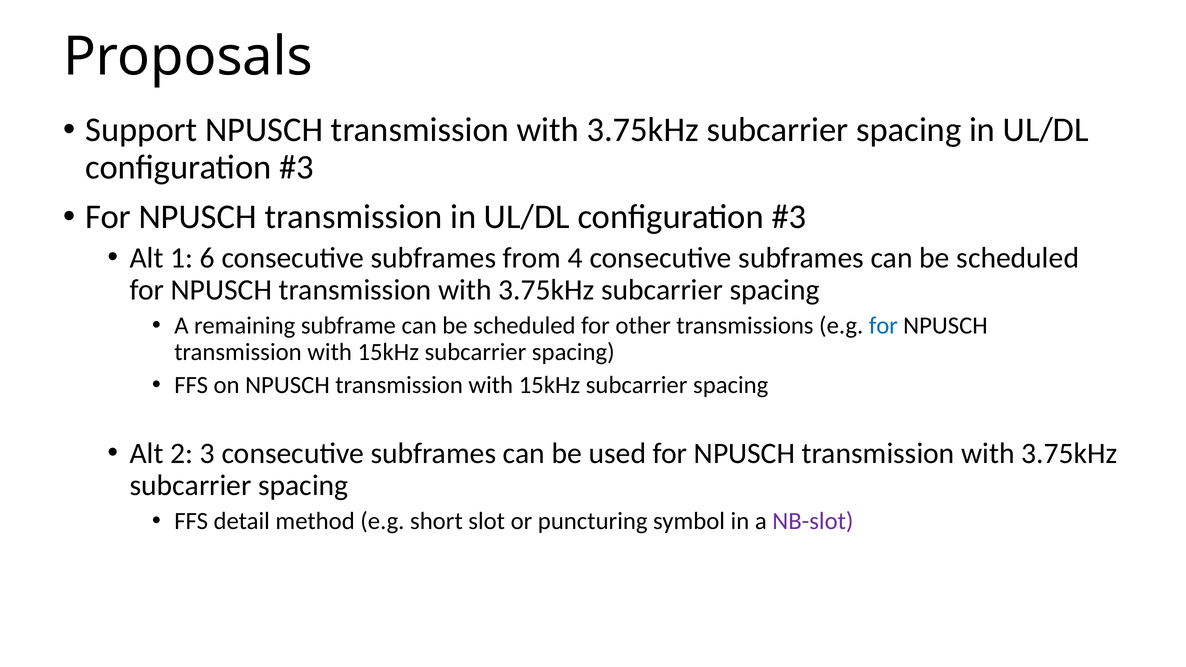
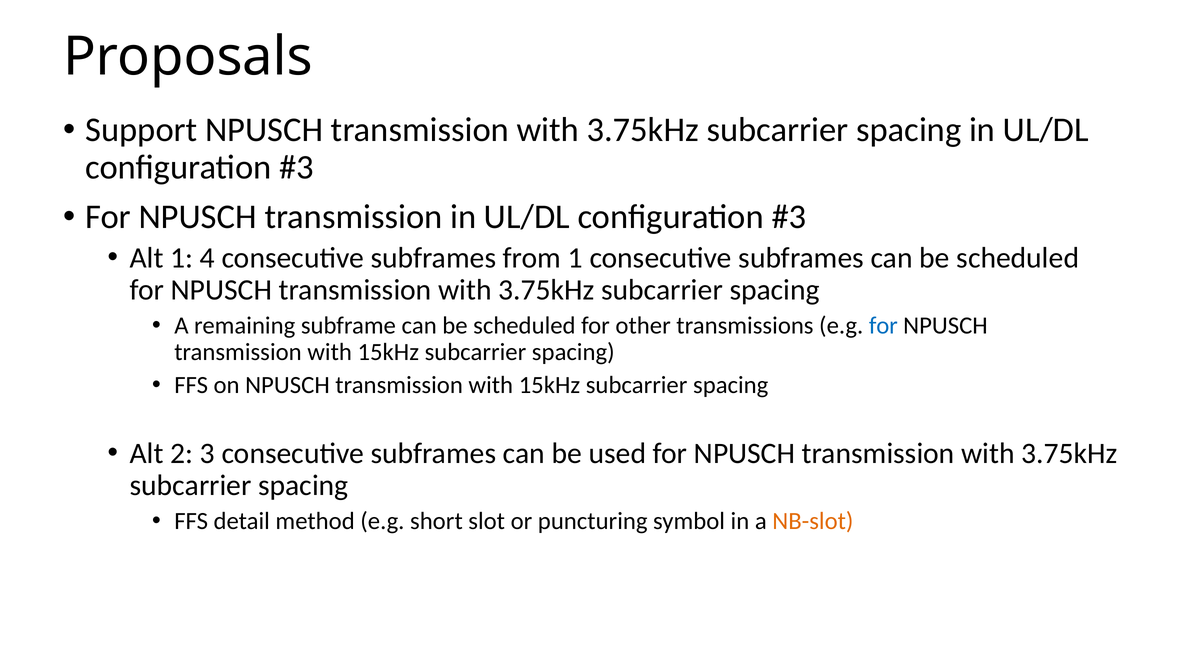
6: 6 -> 4
from 4: 4 -> 1
NB-slot colour: purple -> orange
